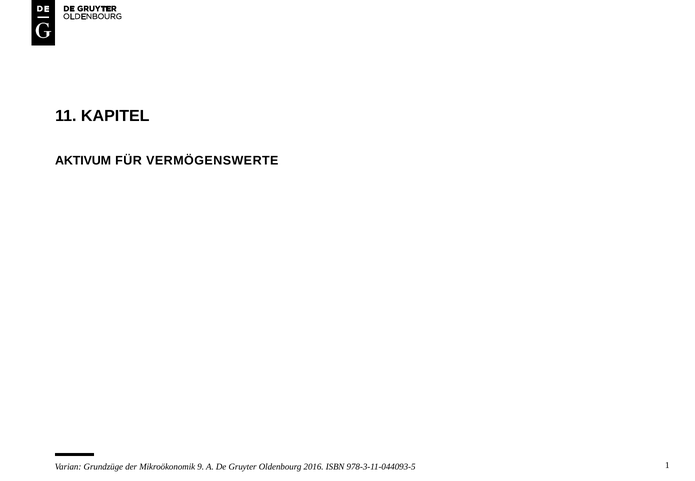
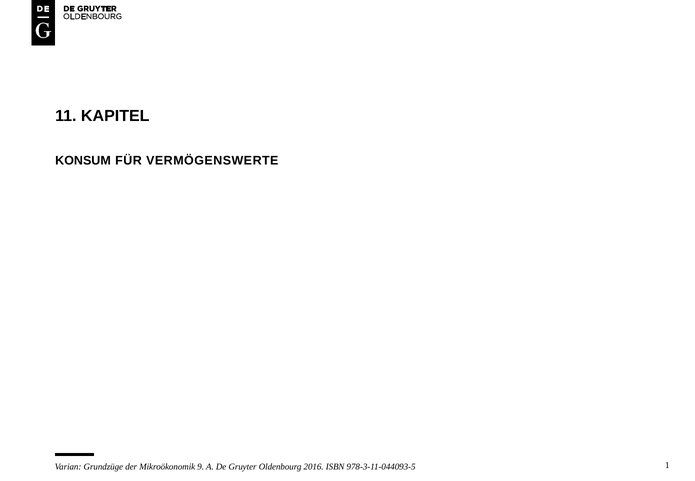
AKTIVUM: AKTIVUM -> KONSUM
